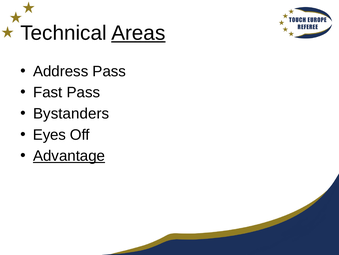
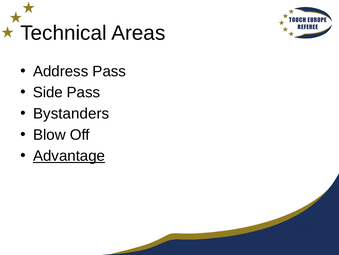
Areas underline: present -> none
Fast: Fast -> Side
Eyes: Eyes -> Blow
